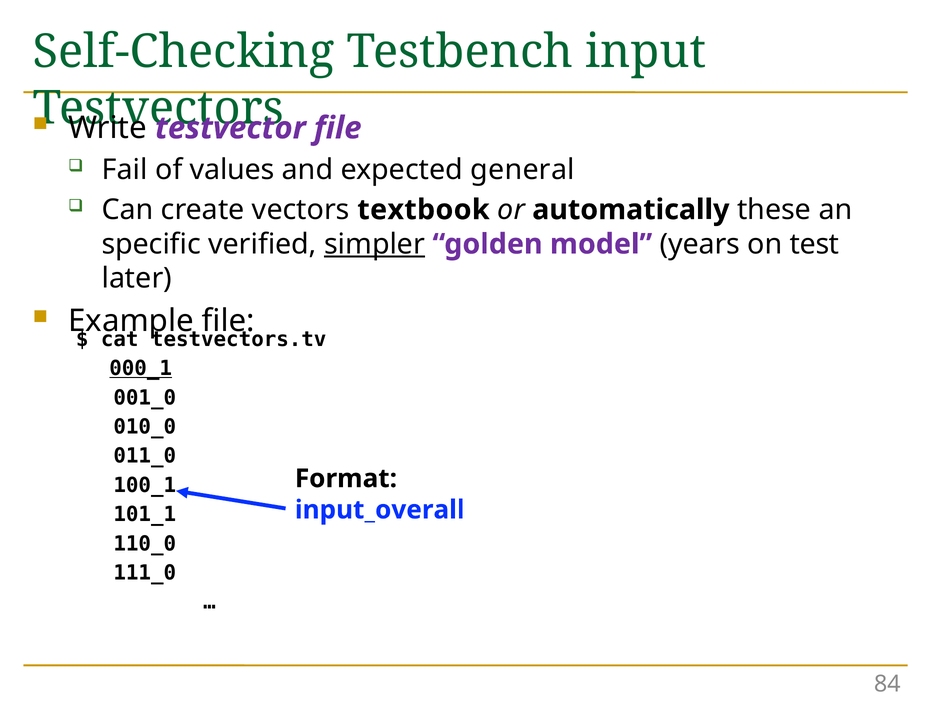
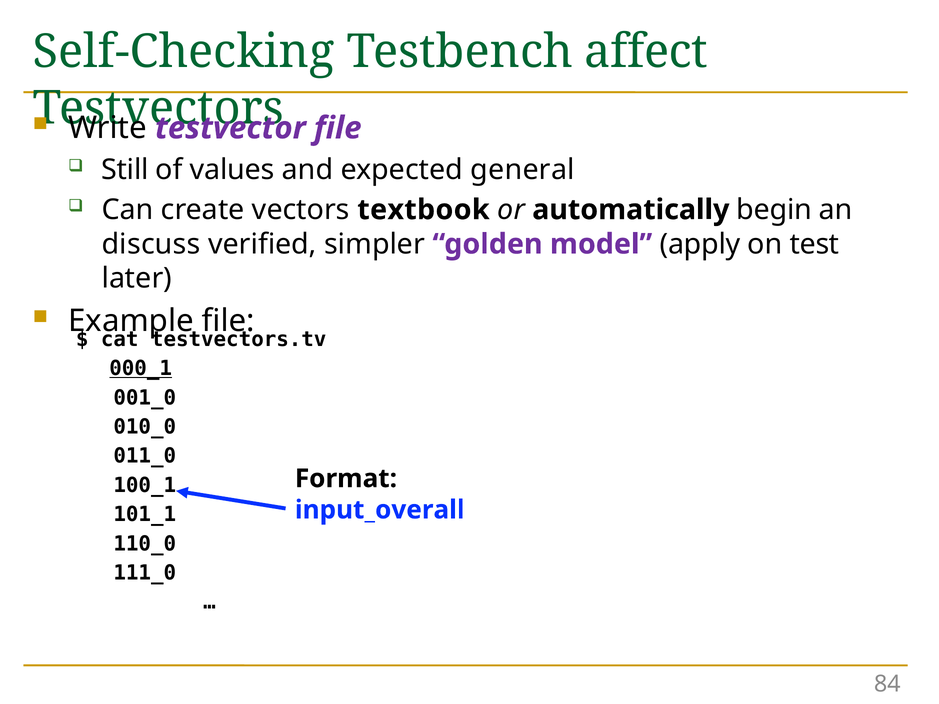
input: input -> affect
Fail: Fail -> Still
these: these -> begin
specific: specific -> discuss
simpler underline: present -> none
years: years -> apply
